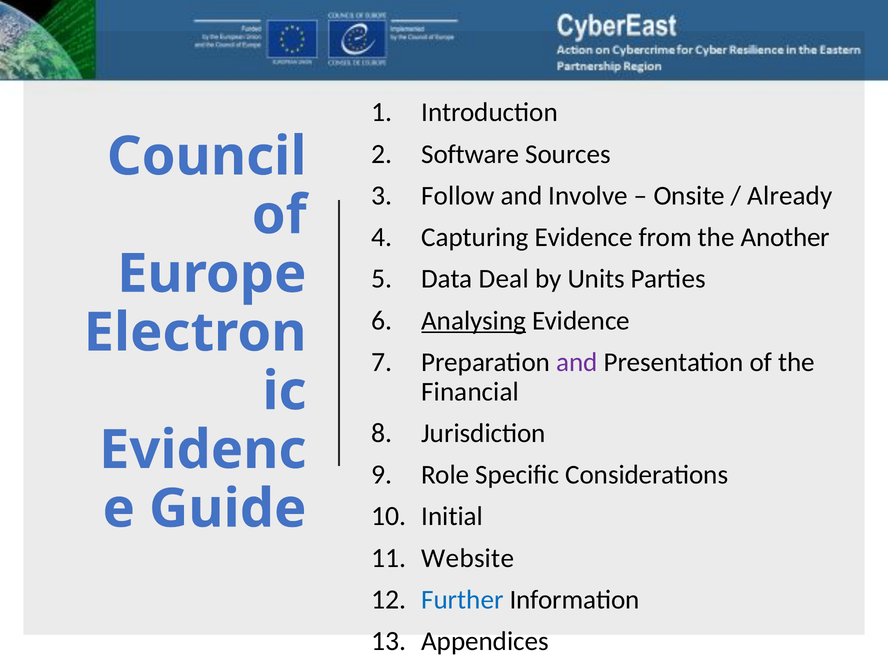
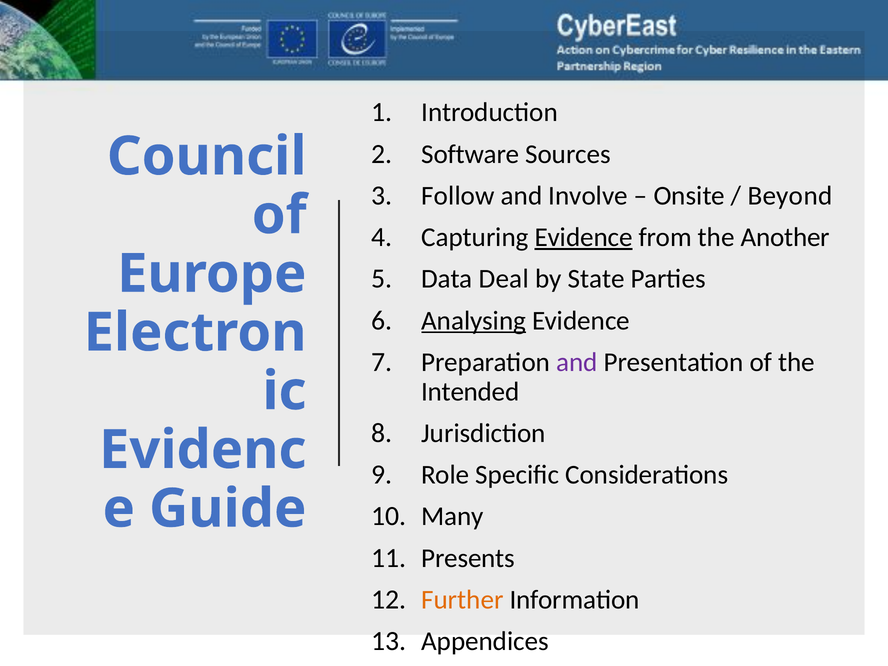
Already: Already -> Beyond
Evidence at (584, 237) underline: none -> present
Units: Units -> State
Financial: Financial -> Intended
Initial: Initial -> Many
Website: Website -> Presents
Further colour: blue -> orange
